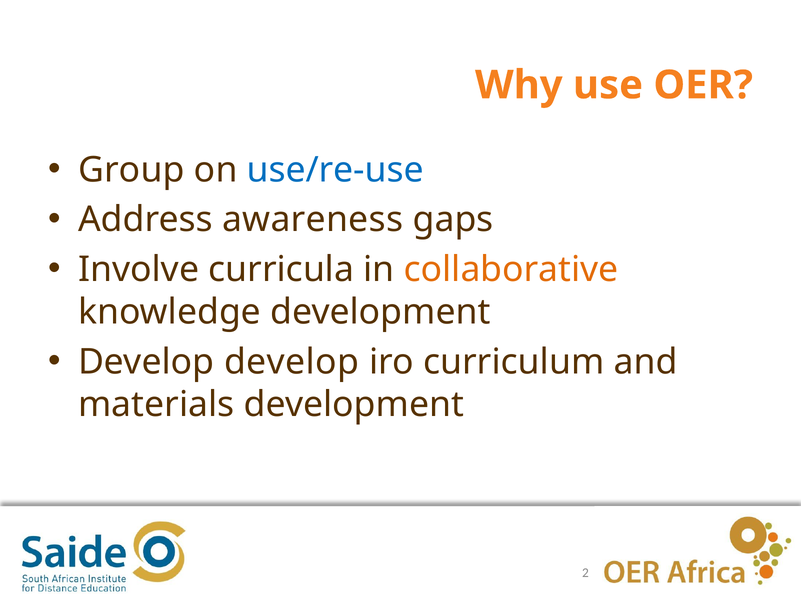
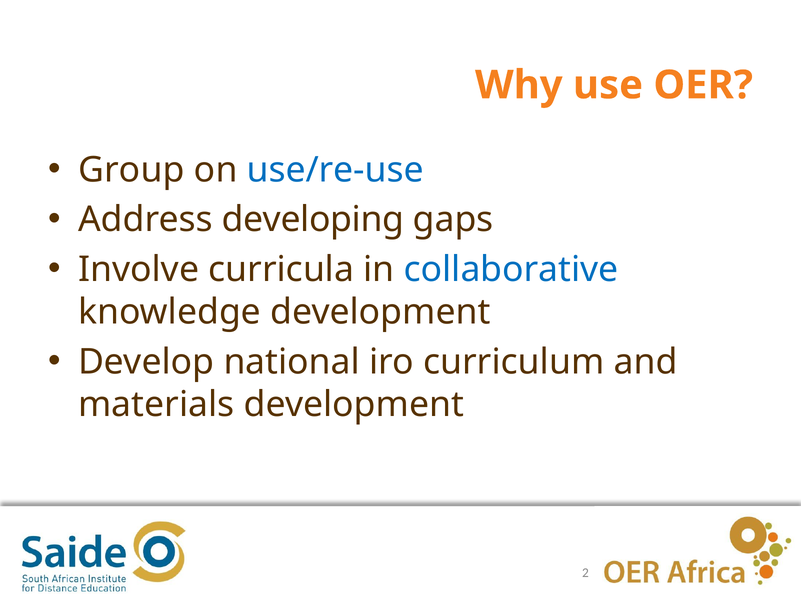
awareness: awareness -> developing
collaborative colour: orange -> blue
Develop develop: develop -> national
